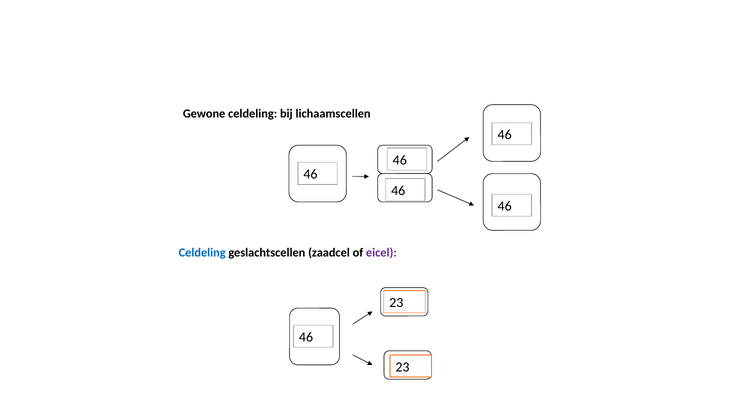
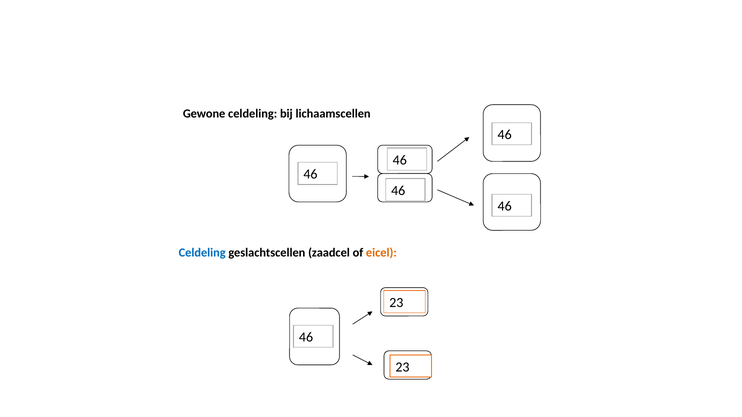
eicel colour: purple -> orange
